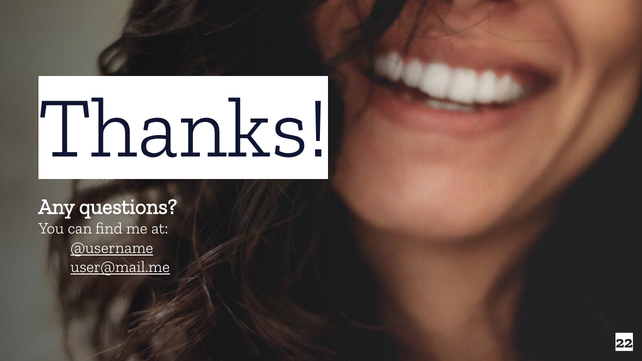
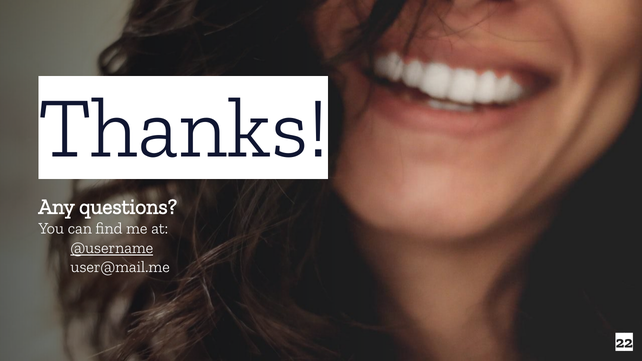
user@mail.me underline: present -> none
